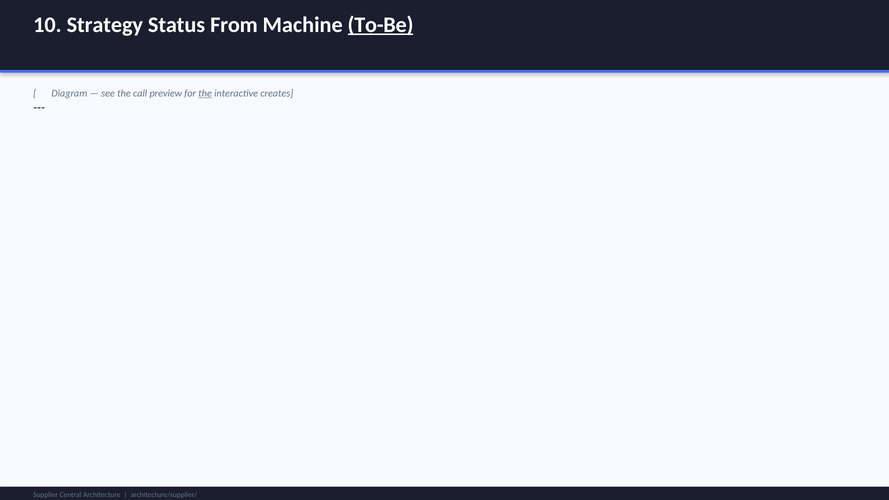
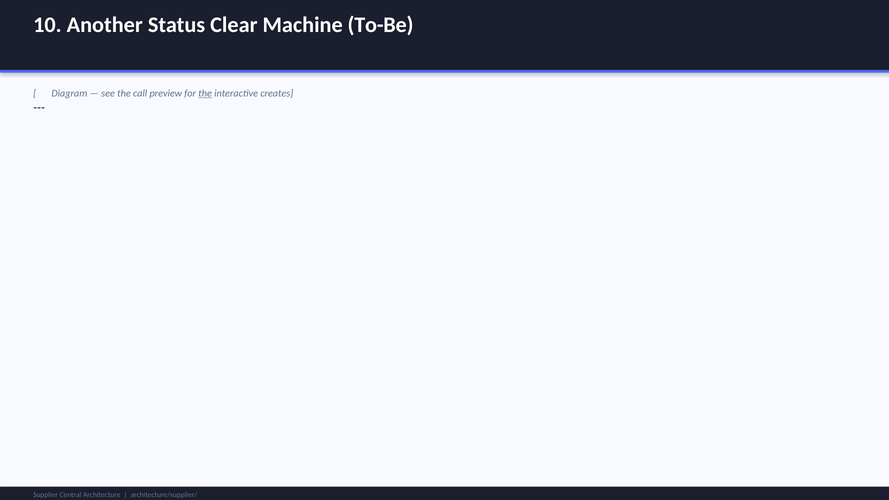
Strategy: Strategy -> Another
From: From -> Clear
To-Be underline: present -> none
